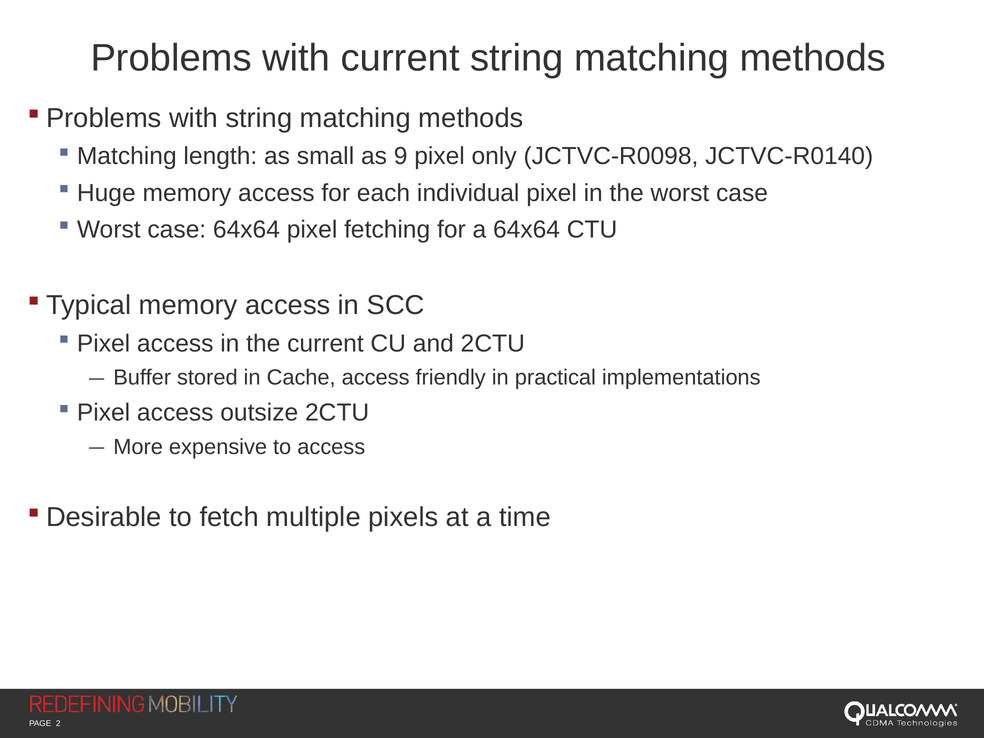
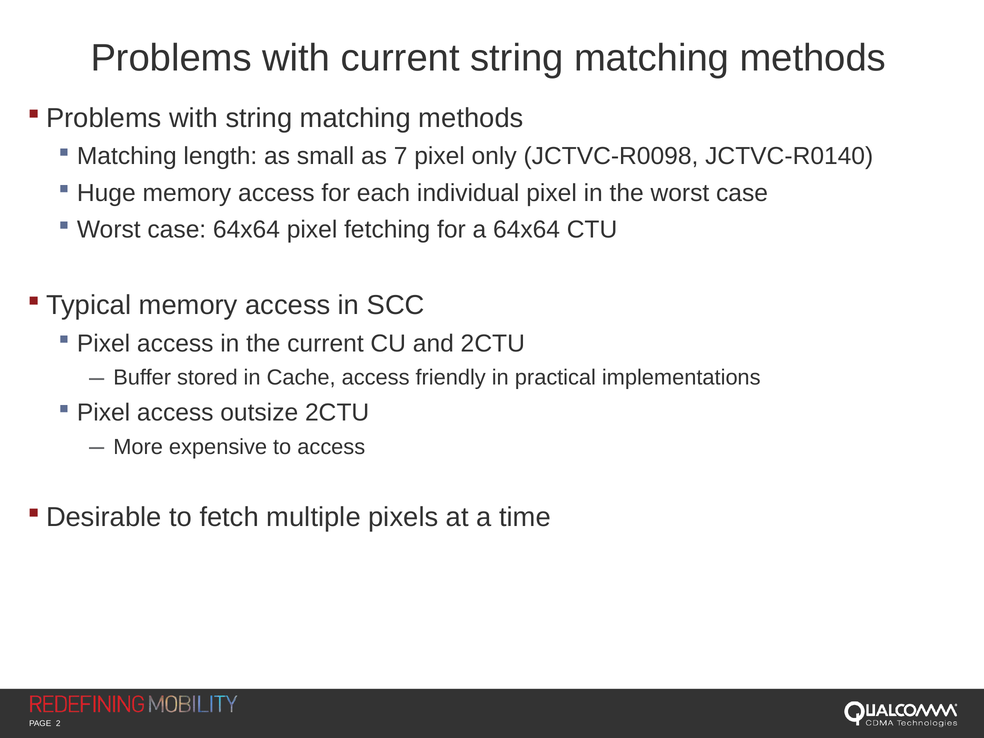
9: 9 -> 7
